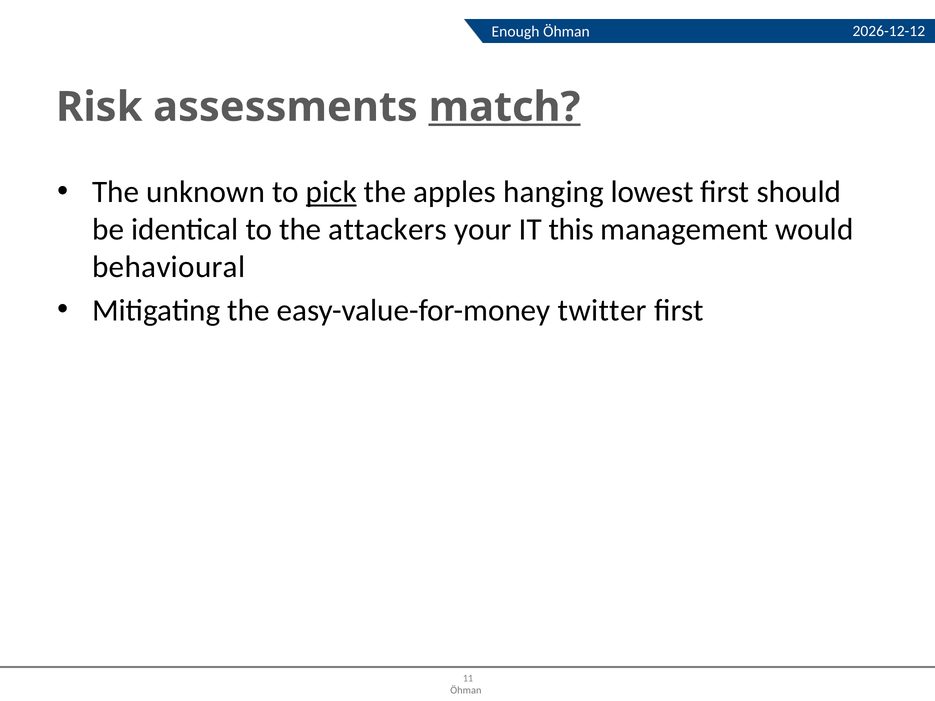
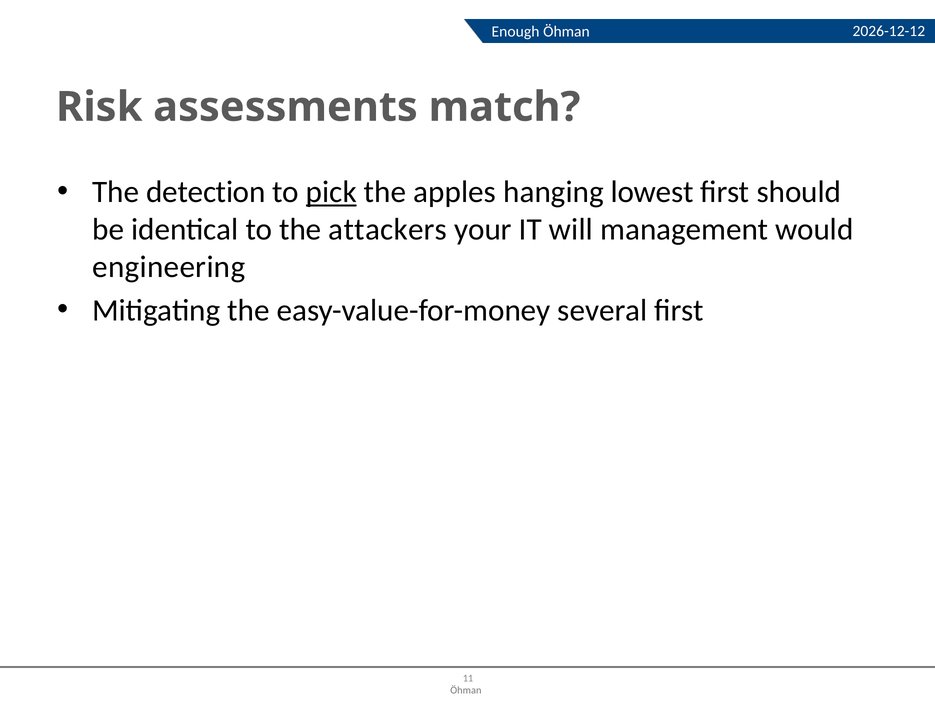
match underline: present -> none
unknown: unknown -> detection
this: this -> will
behavioural: behavioural -> engineering
twitter: twitter -> several
